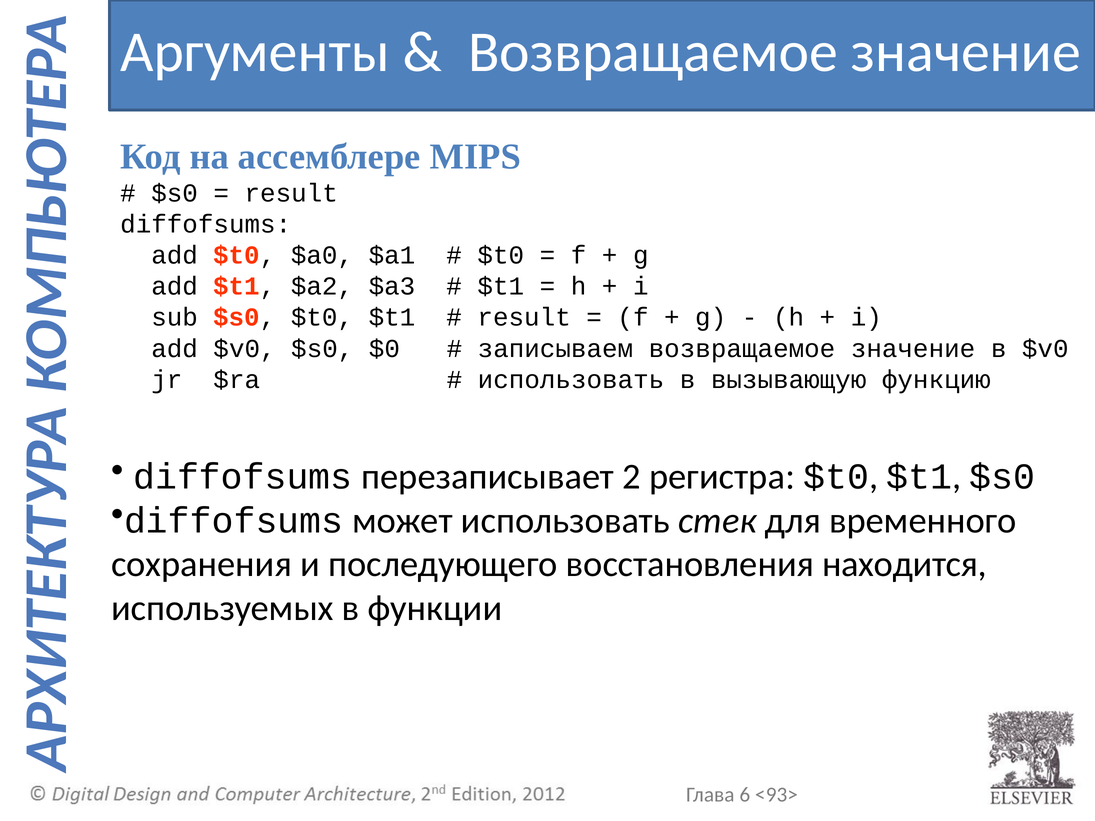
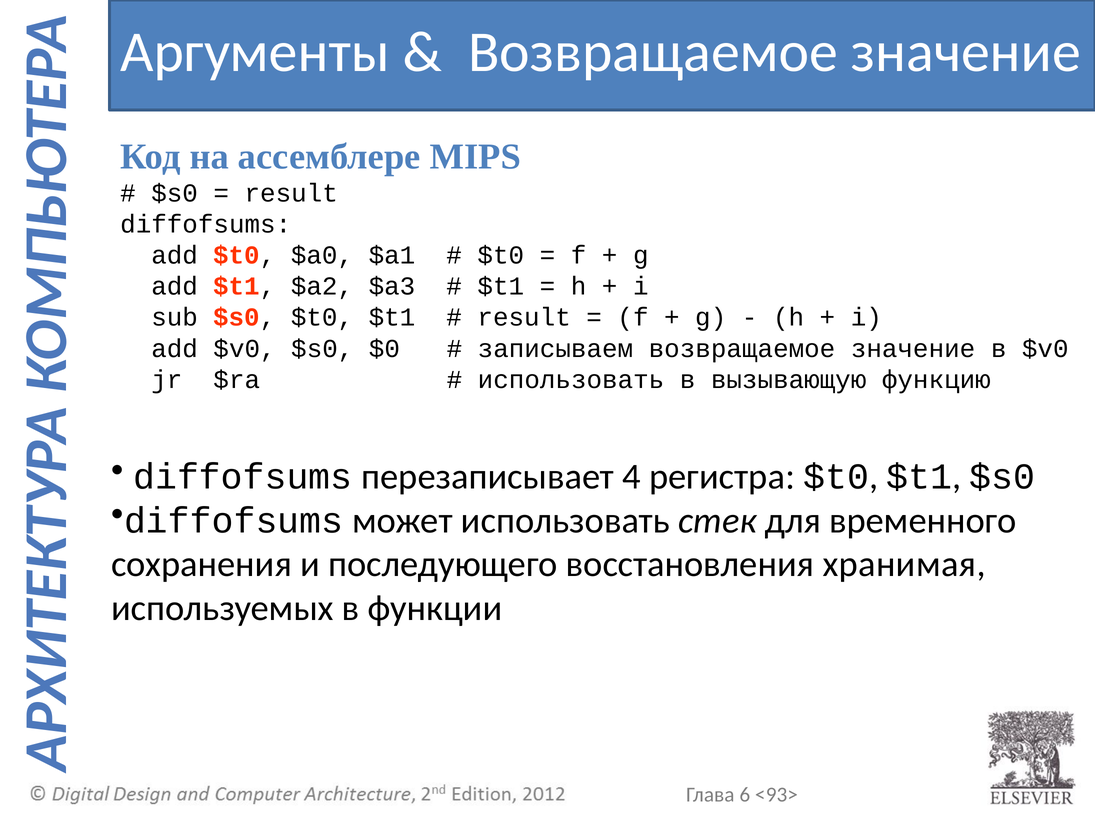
2: 2 -> 4
находится: находится -> хранимая
